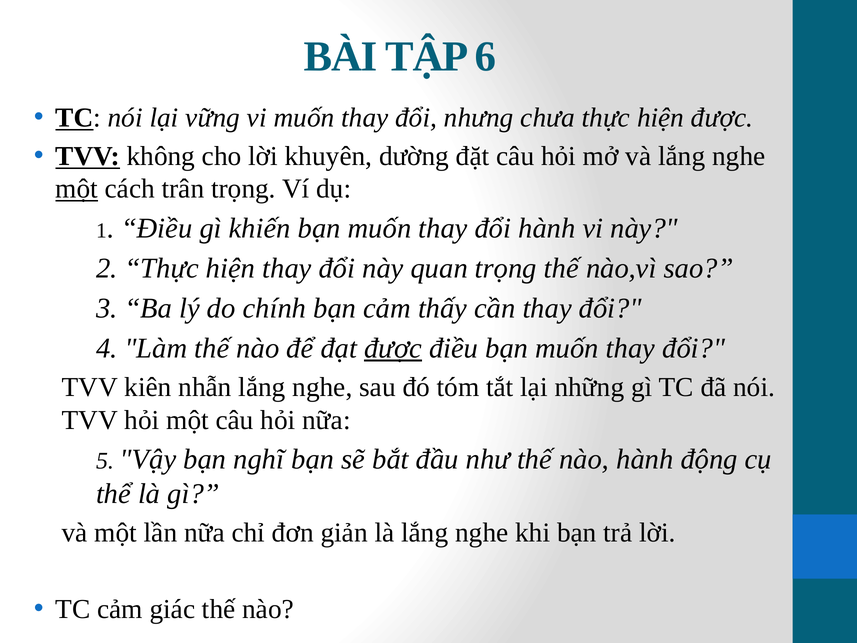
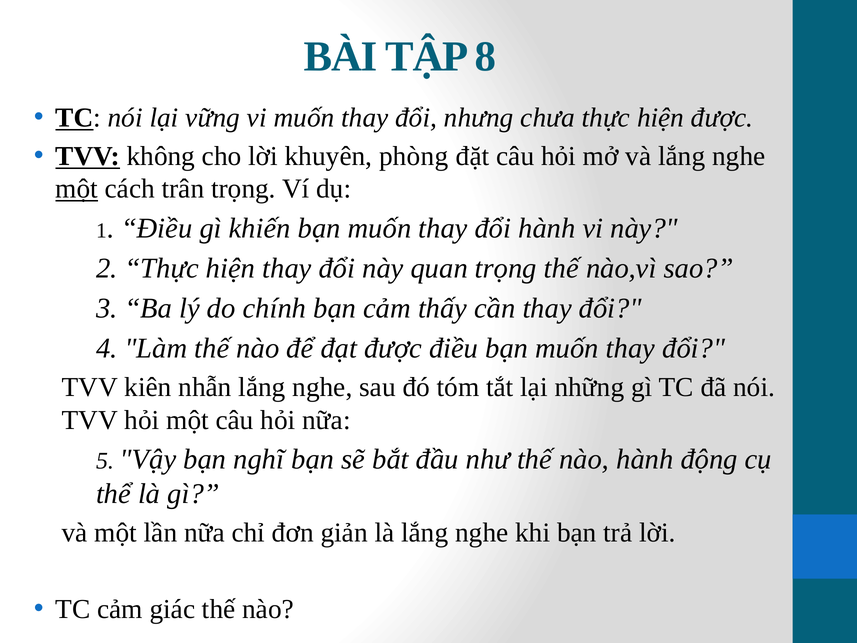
6: 6 -> 8
dường: dường -> phòng
được at (393, 348) underline: present -> none
